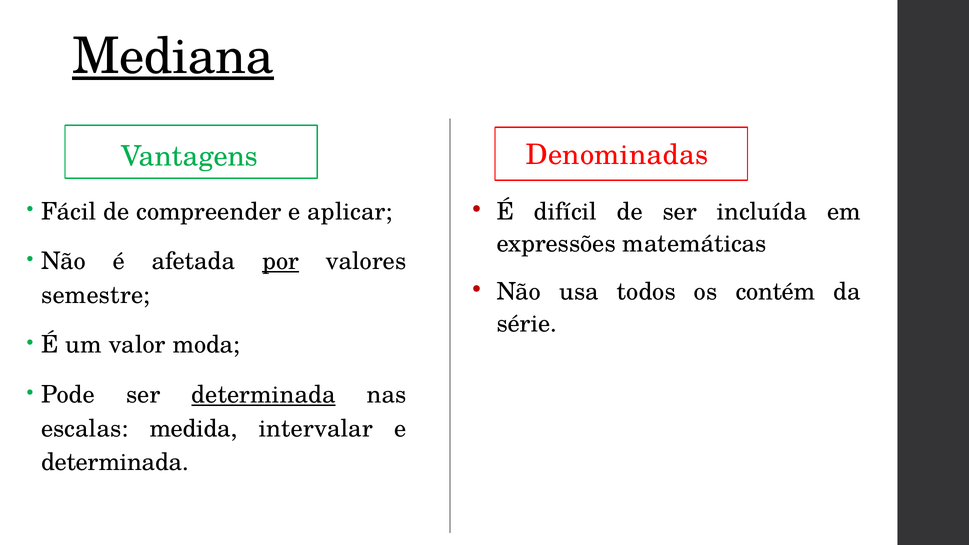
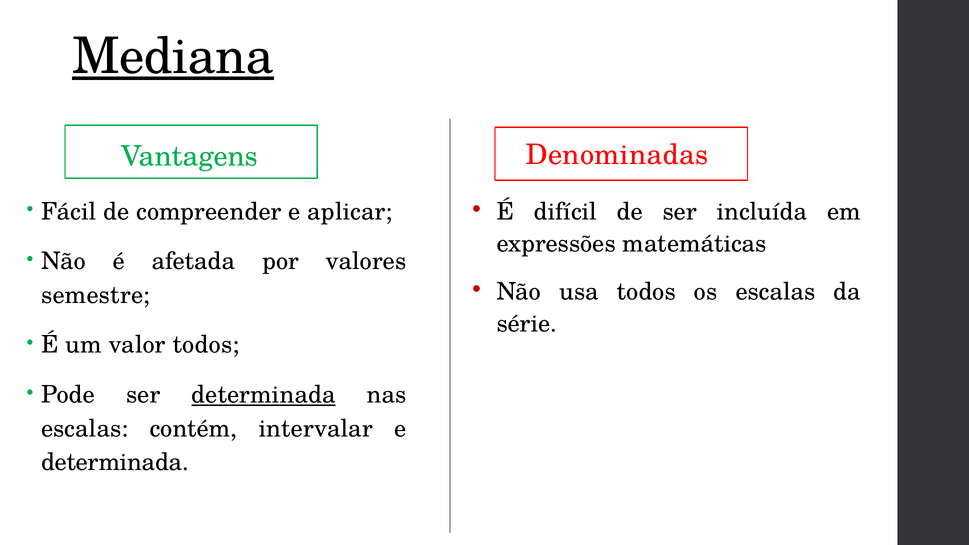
por underline: present -> none
os contém: contém -> escalas
valor moda: moda -> todos
medida: medida -> contém
